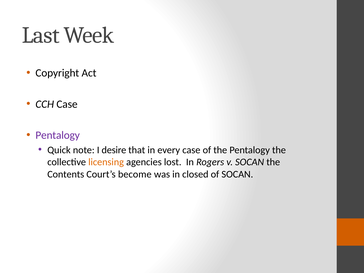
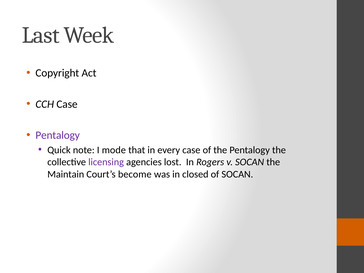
desire: desire -> mode
licensing colour: orange -> purple
Contents: Contents -> Maintain
